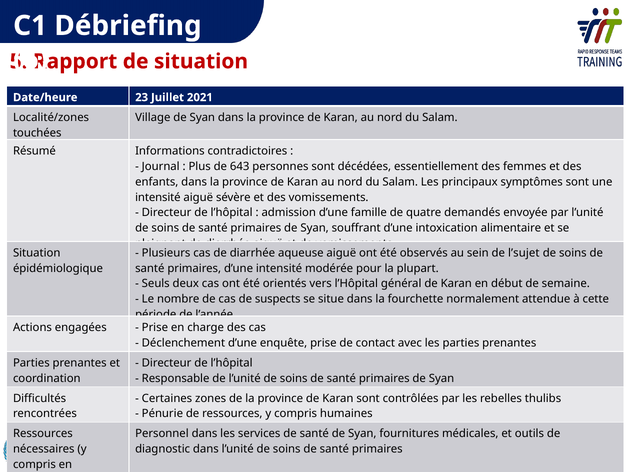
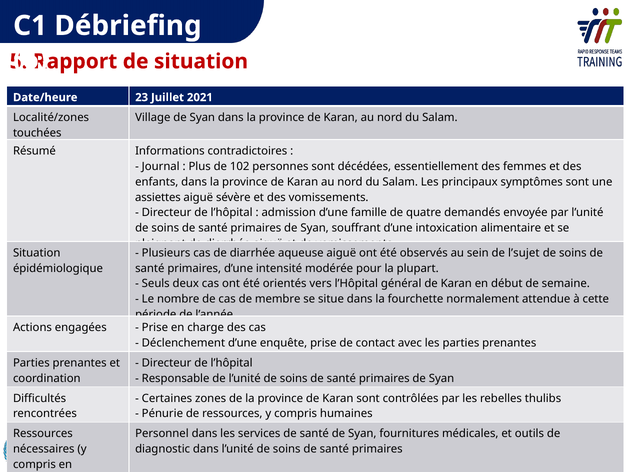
643: 643 -> 102
intensité at (158, 197): intensité -> assiettes
suspects: suspects -> membre
